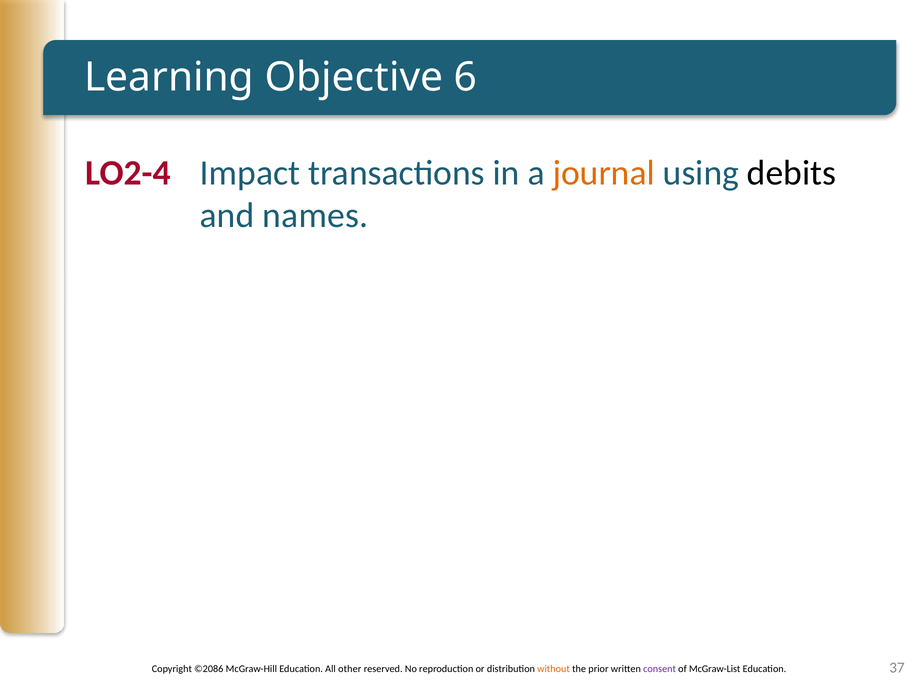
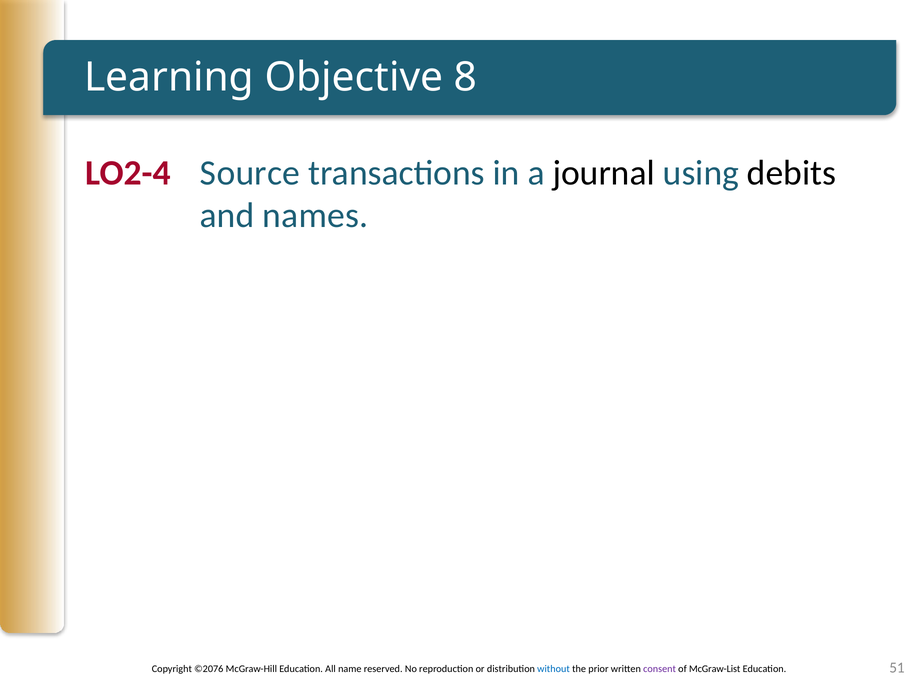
6: 6 -> 8
Impact: Impact -> Source
journal colour: orange -> black
©2086: ©2086 -> ©2076
other: other -> name
without colour: orange -> blue
37: 37 -> 51
